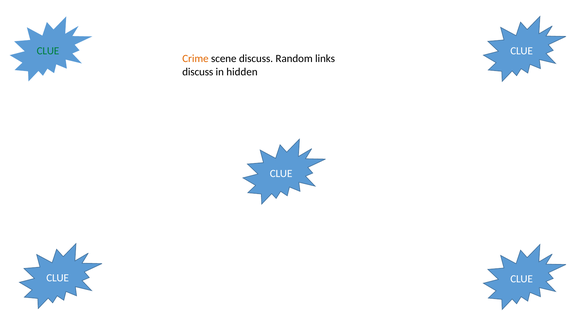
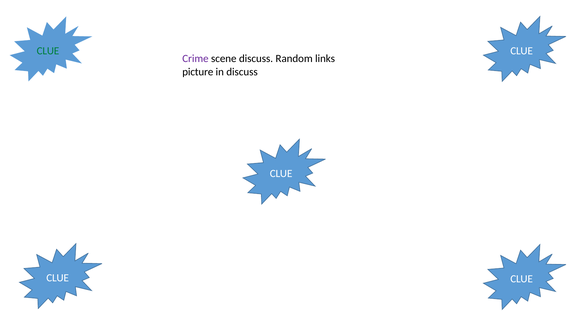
Crime colour: orange -> purple
discuss at (198, 72): discuss -> picture
in hidden: hidden -> discuss
